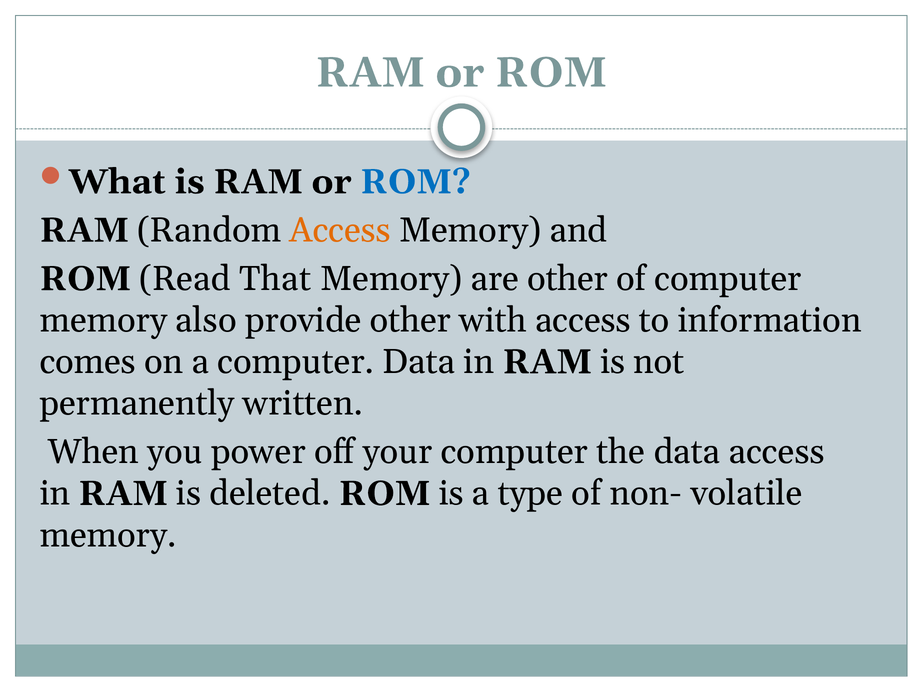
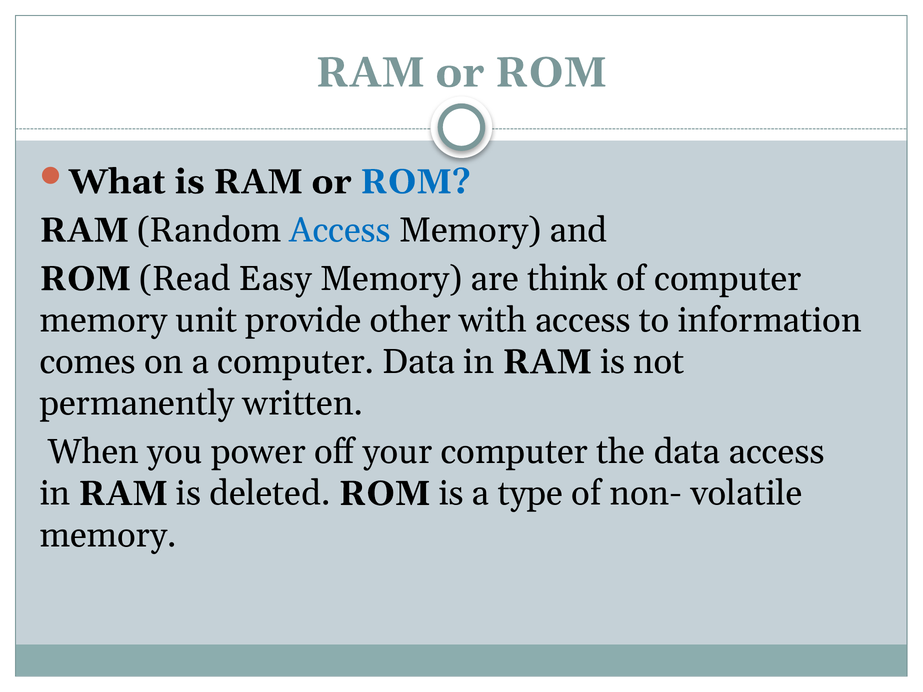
Access at (340, 230) colour: orange -> blue
That: That -> Easy
are other: other -> think
also: also -> unit
